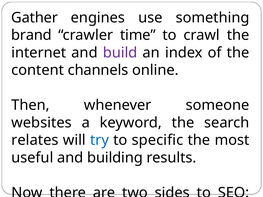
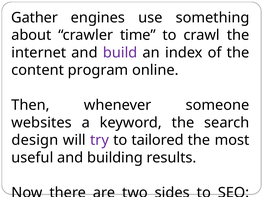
brand: brand -> about
channels: channels -> program
relates: relates -> design
try colour: blue -> purple
specific: specific -> tailored
